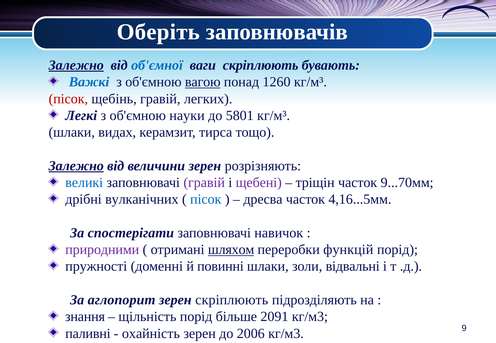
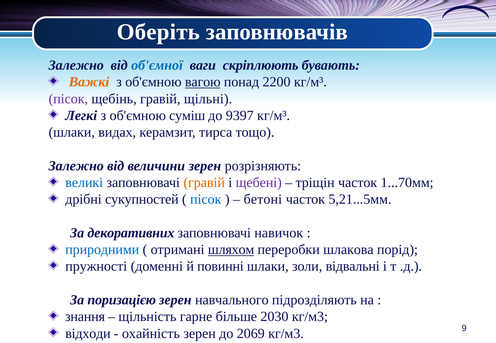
Залежно at (76, 65) underline: present -> none
Важкі colour: blue -> orange
1260: 1260 -> 2200
пісок at (68, 99) colour: red -> purple
легких: легких -> щільні
науки: науки -> суміш
5801: 5801 -> 9397
Залежно at (76, 166) underline: present -> none
гравій at (204, 183) colour: purple -> orange
9...70мм: 9...70мм -> 1...70мм
вулканічних: вулканічних -> сукупностей
дресва: дресва -> бетоні
4,16...5мм: 4,16...5мм -> 5,21...5мм
спостерігати: спостерігати -> декоративних
природними colour: purple -> blue
функцій: функцій -> шлакова
аглопорит: аглопорит -> поризацією
зерен скріплюють: скріплюють -> навчального
щільність порід: порід -> гарне
2091: 2091 -> 2030
паливні: паливні -> відходи
2006: 2006 -> 2069
